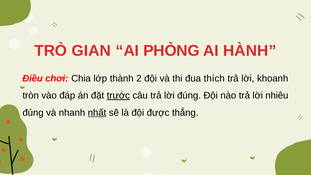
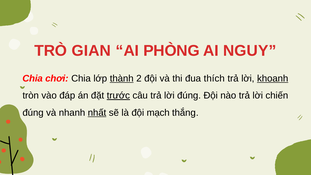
HÀNH: HÀNH -> NGUY
Điều at (33, 78): Điều -> Chia
thành underline: none -> present
khoanh underline: none -> present
nhiêu: nhiêu -> chiến
được: được -> mạch
